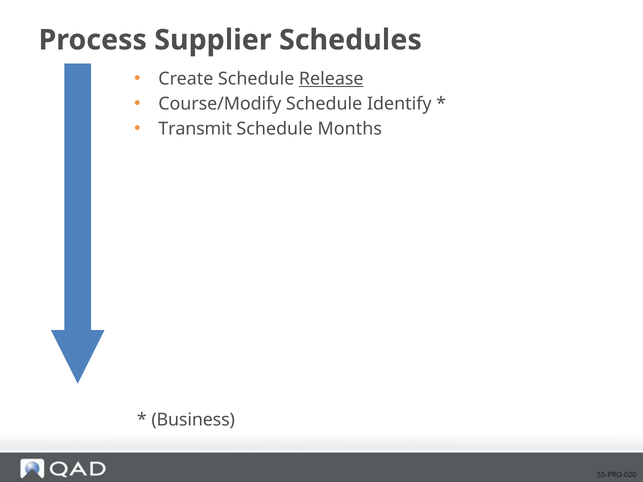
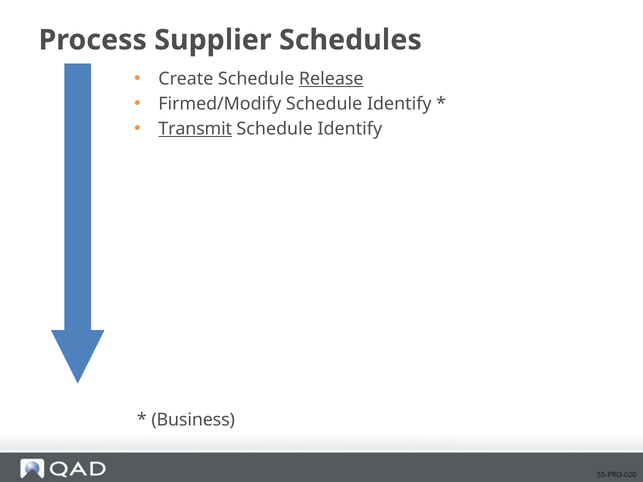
Course/Modify: Course/Modify -> Firmed/Modify
Transmit underline: none -> present
Months at (350, 129): Months -> Identify
